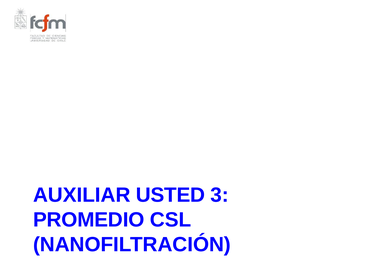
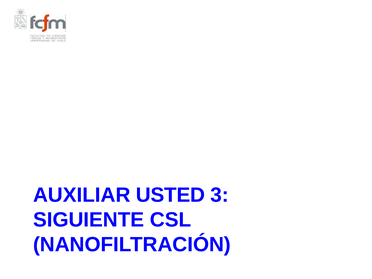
PROMEDIO: PROMEDIO -> SIGUIENTE
